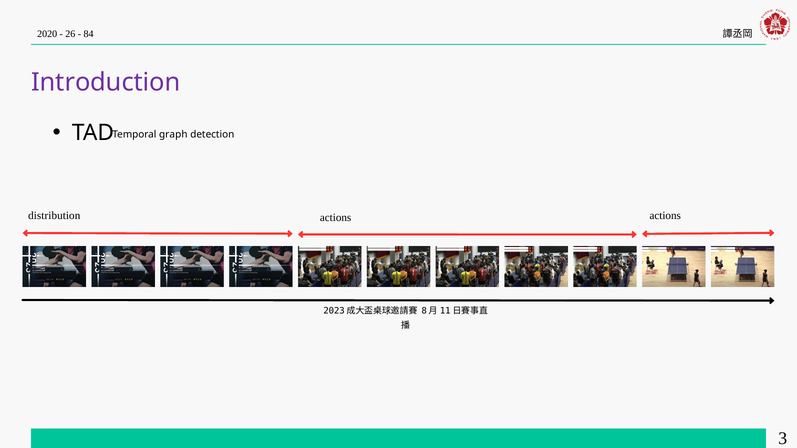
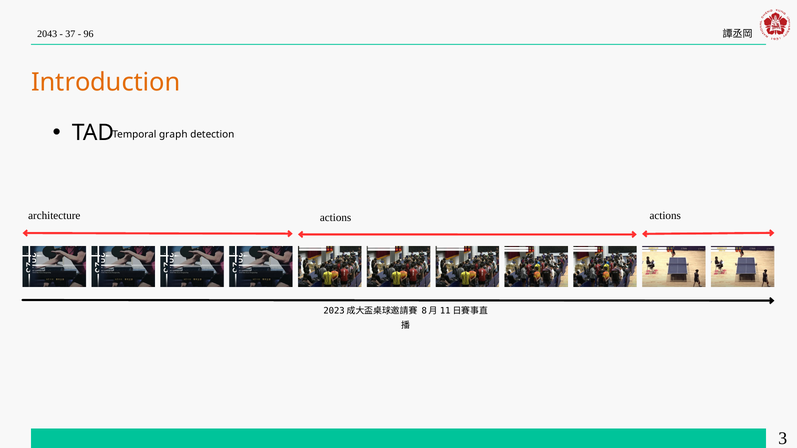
2020: 2020 -> 2043
26: 26 -> 37
84: 84 -> 96
Introduction colour: purple -> orange
distribution: distribution -> architecture
